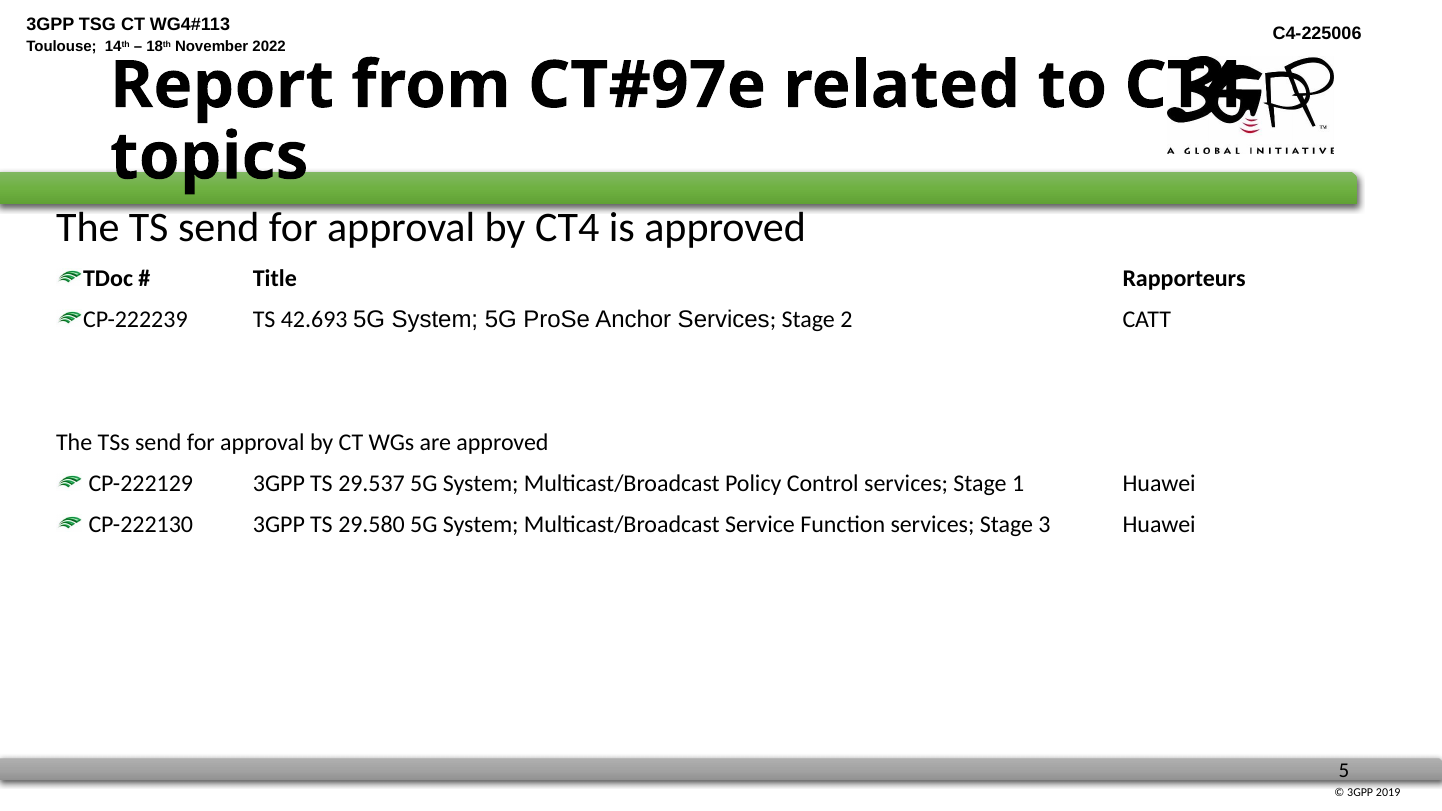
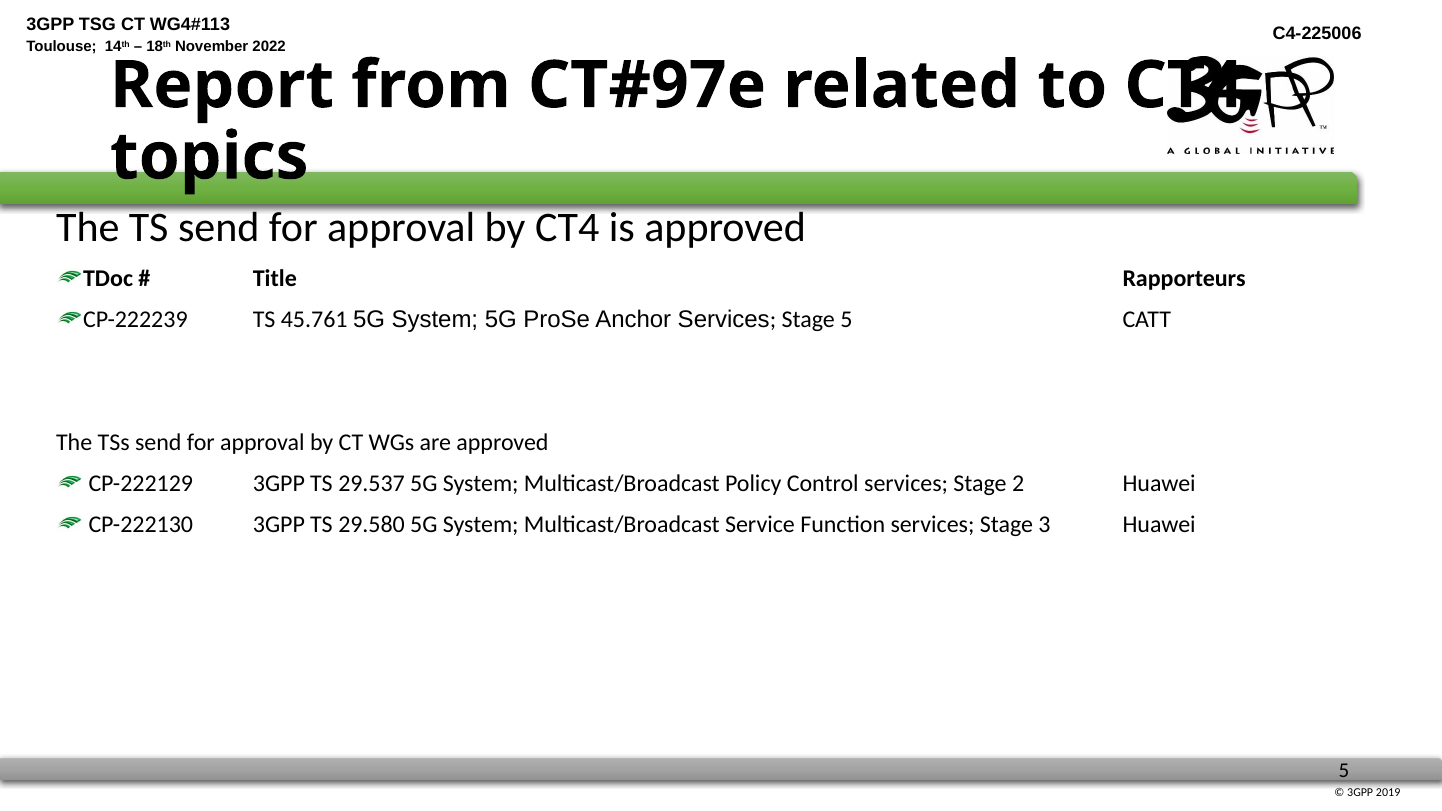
42.693: 42.693 -> 45.761
Stage 2: 2 -> 5
1: 1 -> 2
